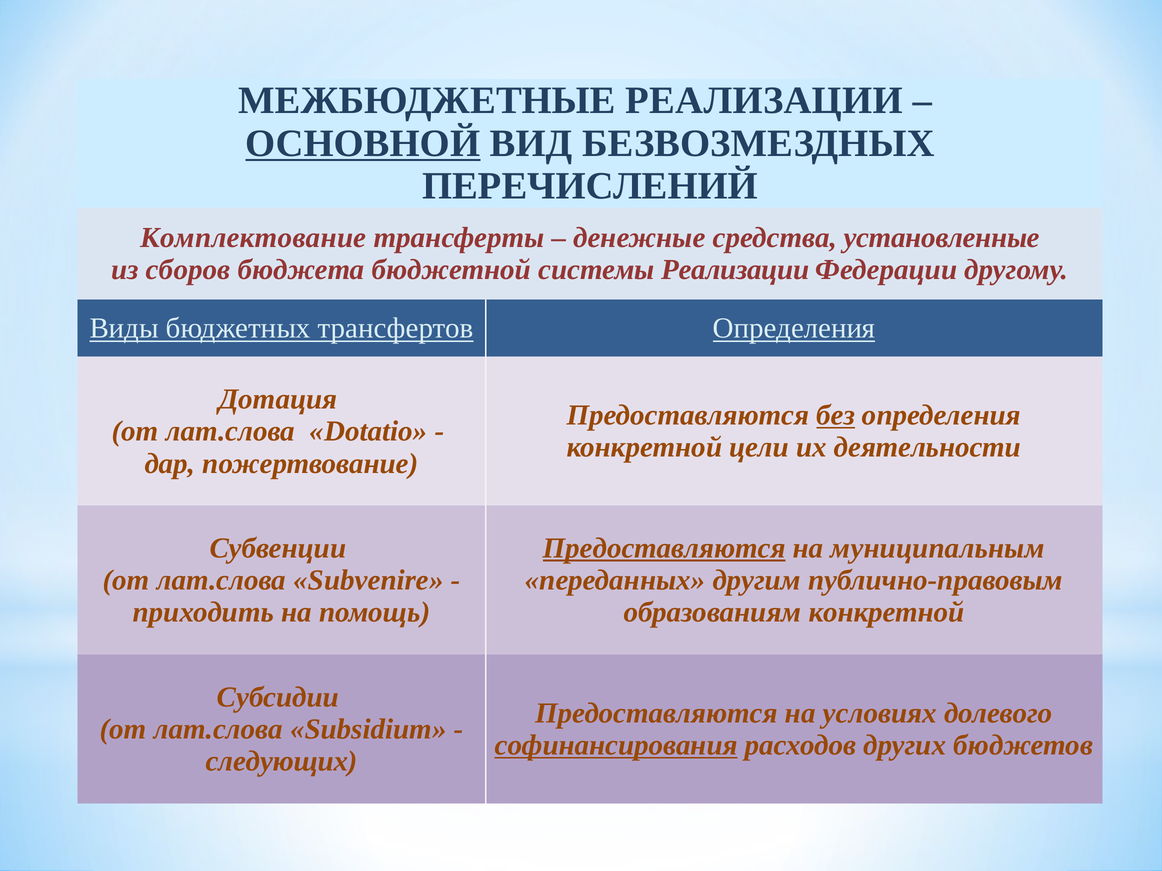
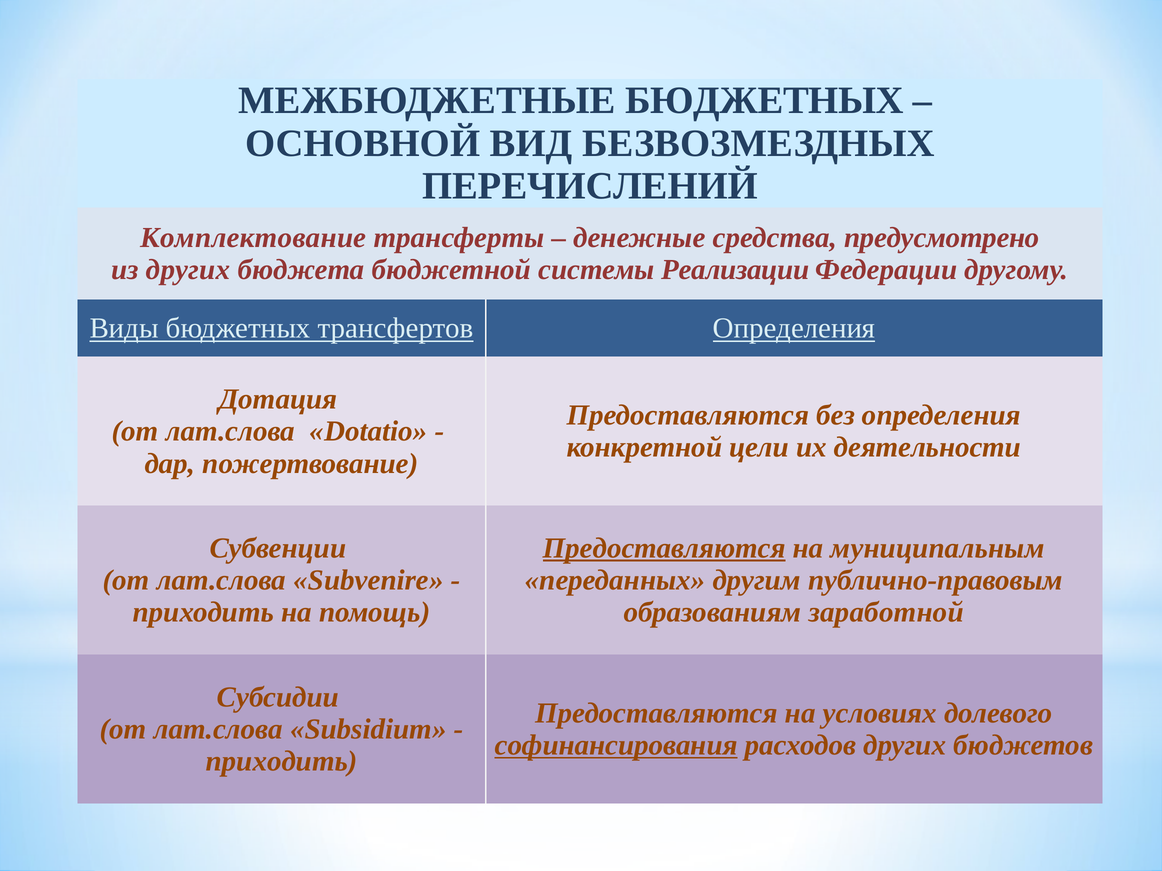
МЕЖБЮДЖЕТНЫЕ РЕАЛИЗАЦИИ: РЕАЛИЗАЦИИ -> БЮДЖЕТНЫХ
ОСНОВНОЙ underline: present -> none
установленные: установленные -> предусмотрено
из сборов: сборов -> других
без underline: present -> none
образованиям конкретной: конкретной -> заработной
следующих at (282, 762): следующих -> приходить
